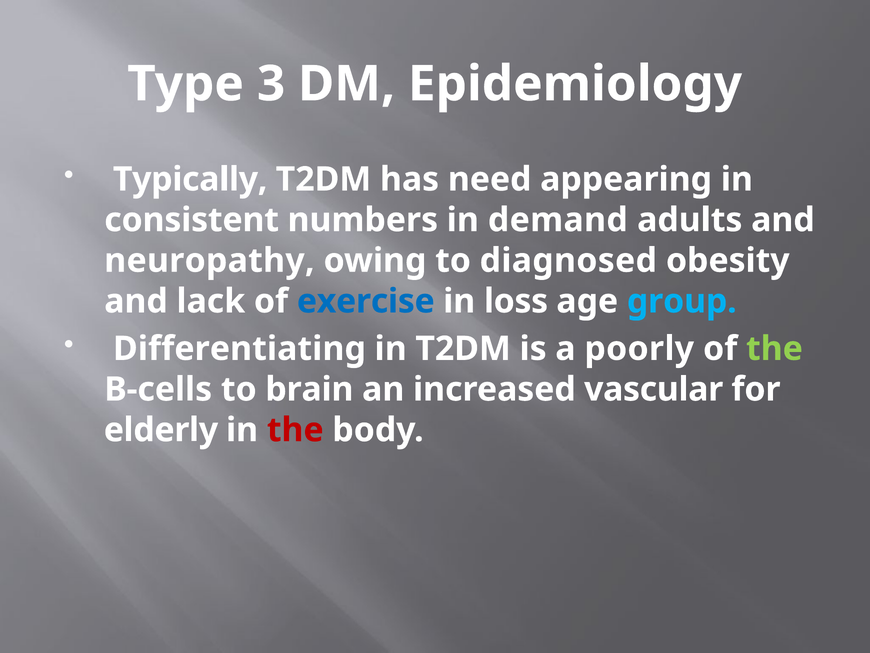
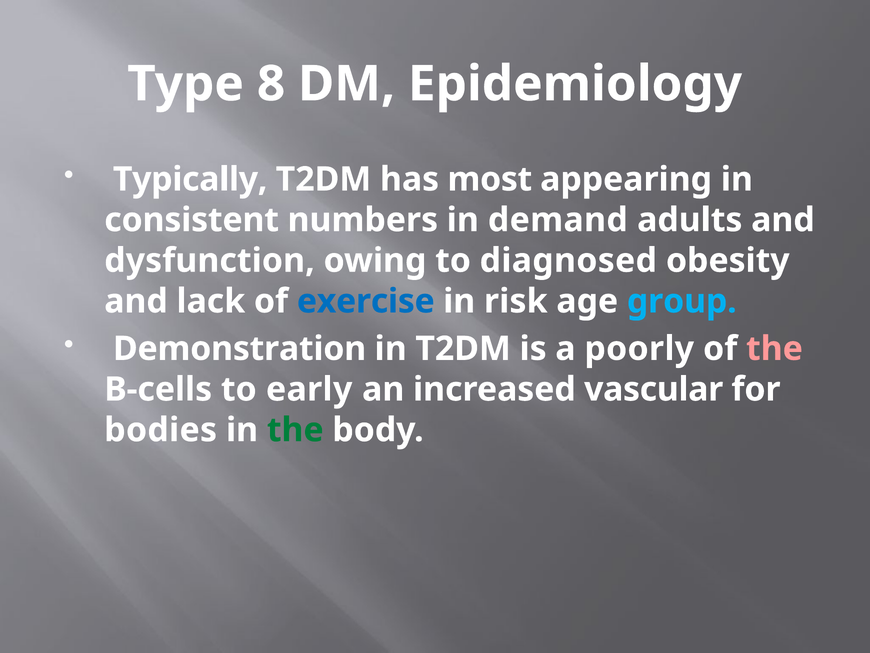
3: 3 -> 8
need: need -> most
neuropathy: neuropathy -> dysfunction
loss: loss -> risk
Differentiating: Differentiating -> Demonstration
the at (774, 348) colour: light green -> pink
brain: brain -> early
elderly: elderly -> bodies
the at (295, 430) colour: red -> green
